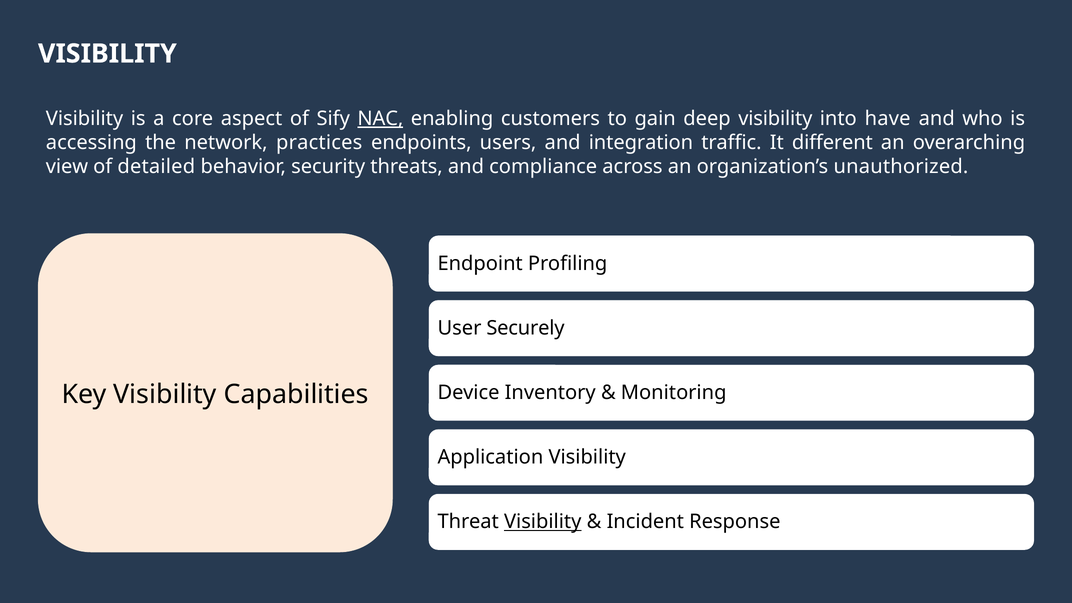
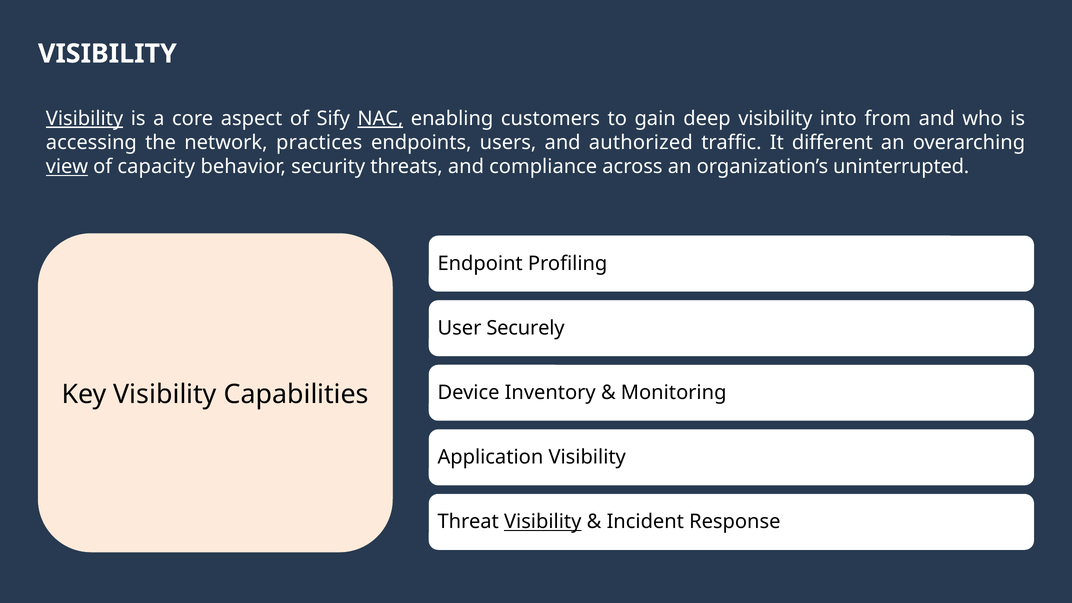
Visibility at (85, 119) underline: none -> present
have: have -> from
integration: integration -> authorized
view underline: none -> present
detailed: detailed -> capacity
unauthorized: unauthorized -> uninterrupted
